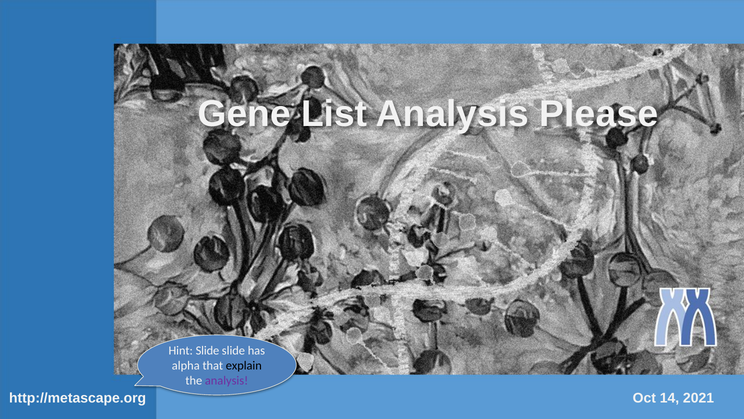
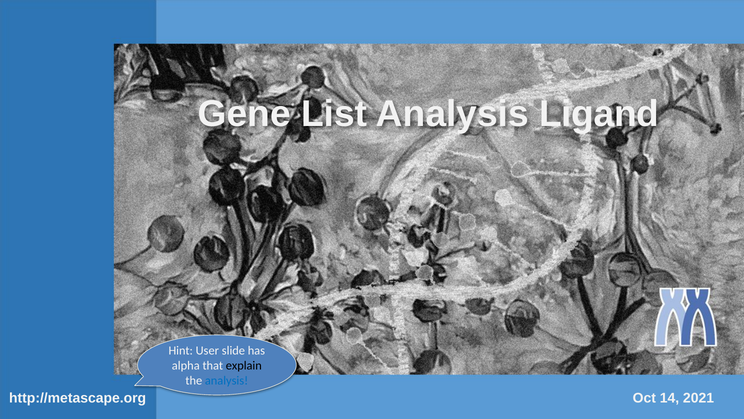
Please: Please -> Ligand
Hint Slide: Slide -> User
analysis at (227, 380) colour: purple -> blue
